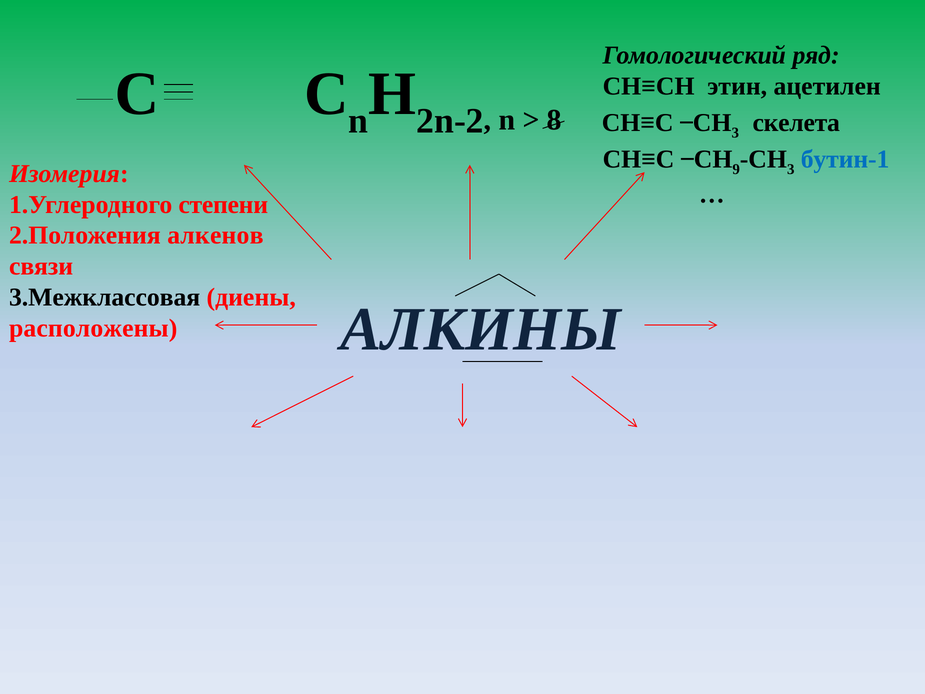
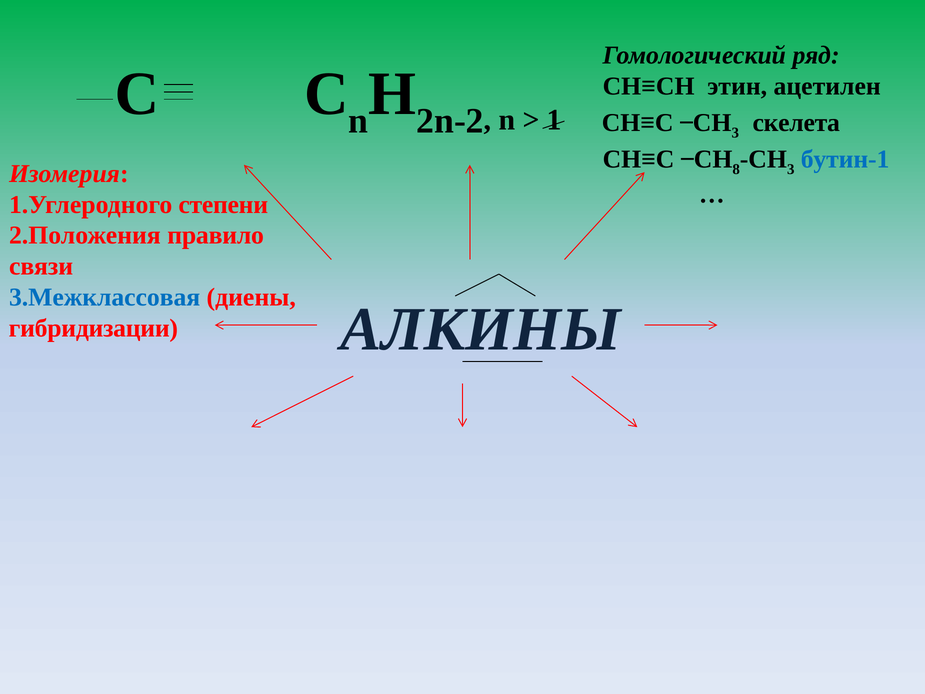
8: 8 -> 1
9: 9 -> 8
алкенов: алкенов -> правило
3.Межклассовая colour: black -> blue
расположены: расположены -> гибридизации
